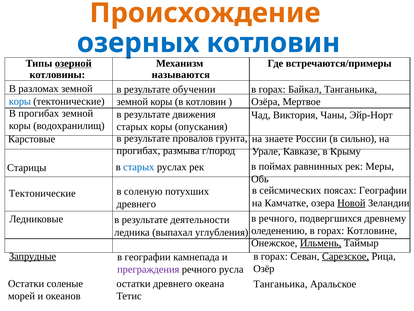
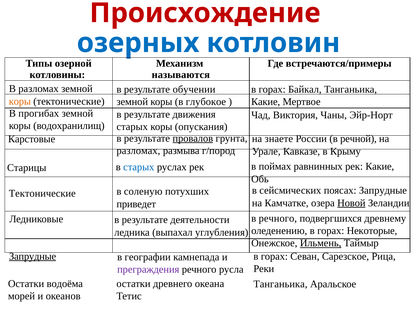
Происхождение colour: orange -> red
озерной underline: present -> none
коры at (20, 101) colour: blue -> orange
в котловин: котловин -> глубокое
Озёра at (266, 102): Озёра -> Какие
провалов underline: none -> present
сильно: сильно -> речной
прогибах at (138, 151): прогибах -> разломах
рек Меры: Меры -> Какие
поясах Географии: Географии -> Запрудные
древнего at (136, 204): древнего -> приведет
Котловине: Котловине -> Некоторые
Сарезское underline: present -> none
Озёр: Озёр -> Реки
соленые: соленые -> водоёма
